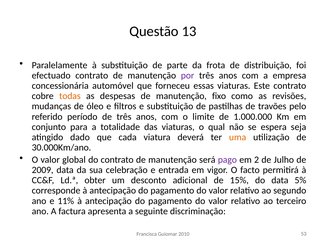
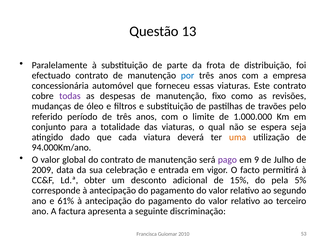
por colour: purple -> blue
todas colour: orange -> purple
30.000Km/ano: 30.000Km/ano -> 94.000Km/ano
2: 2 -> 9
do data: data -> pela
11%: 11% -> 61%
